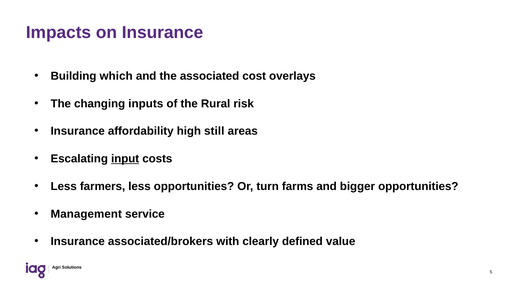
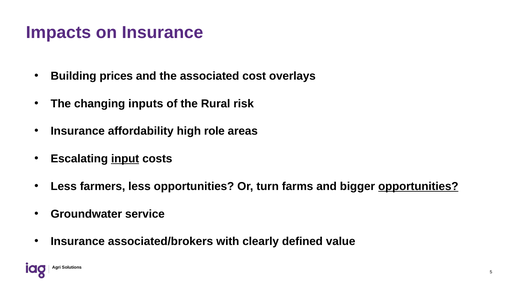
which: which -> prices
still: still -> role
opportunities at (418, 187) underline: none -> present
Management: Management -> Groundwater
